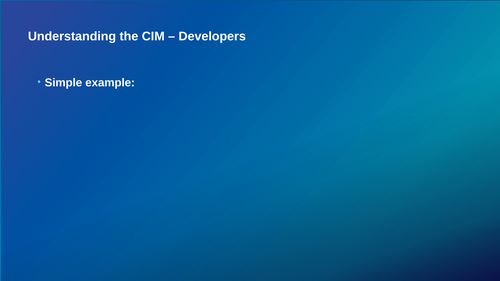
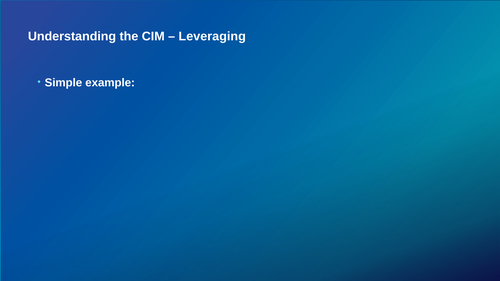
Developers: Developers -> Leveraging
